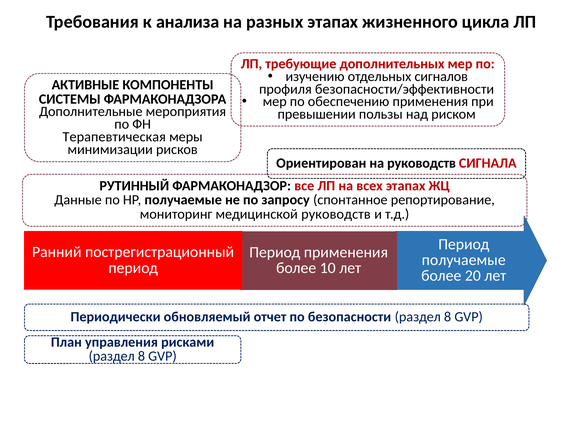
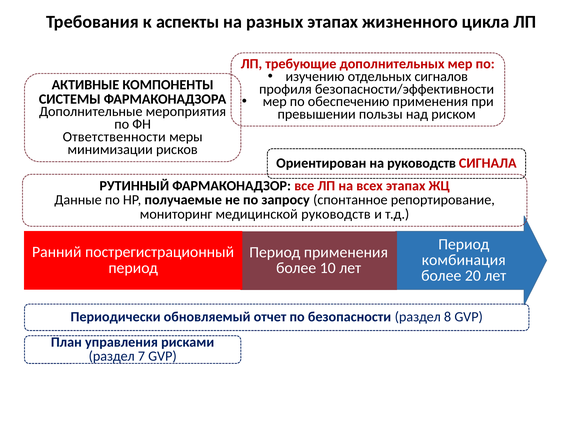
анализа: анализа -> аспекты
Терапевтическая: Терапевтическая -> Ответственности
получаемые at (464, 260): получаемые -> комбинация
8 at (141, 356): 8 -> 7
